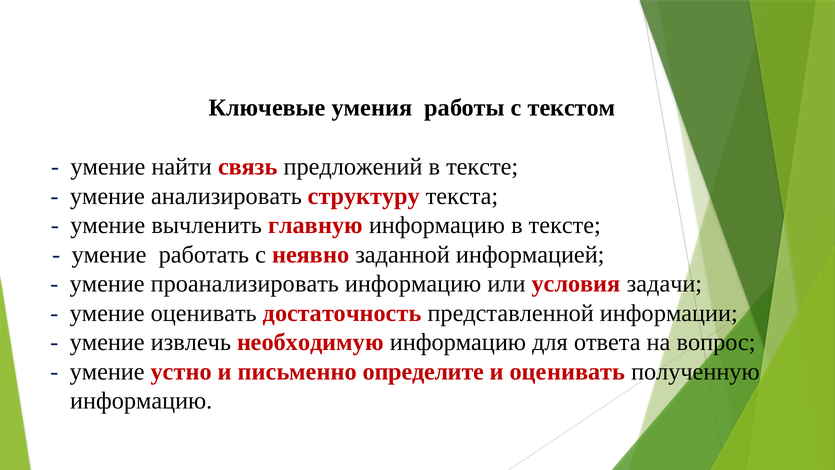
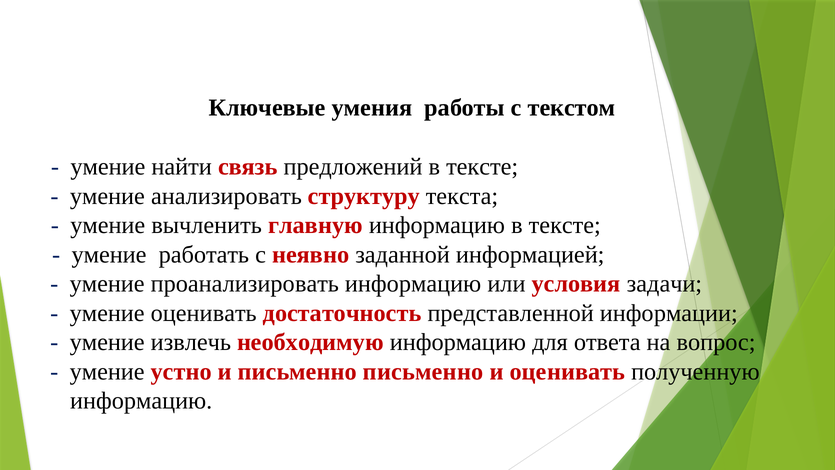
письменно определите: определите -> письменно
